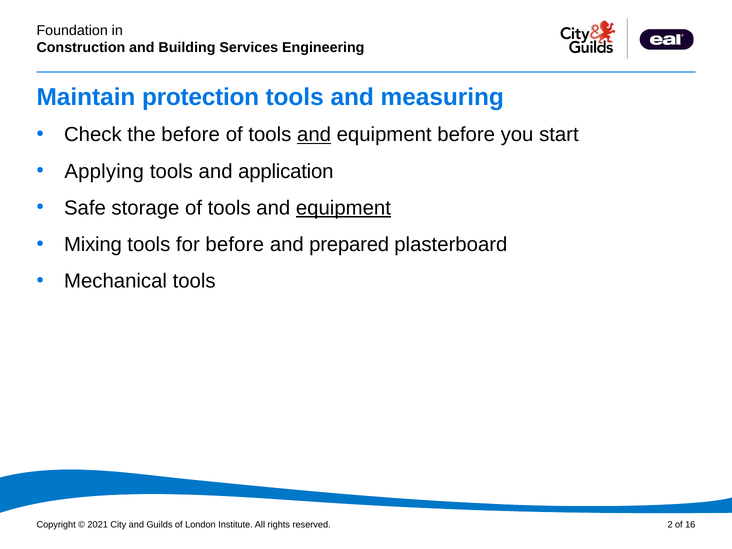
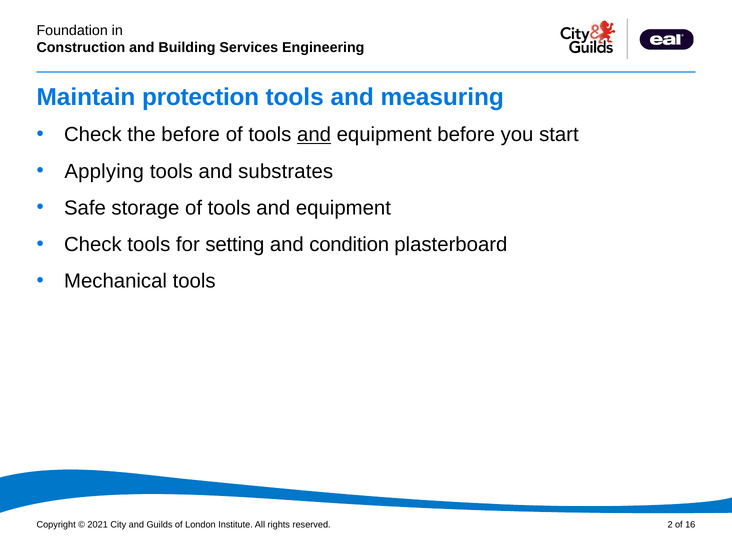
application: application -> substrates
equipment at (343, 208) underline: present -> none
Mixing at (93, 245): Mixing -> Check
for before: before -> setting
prepared: prepared -> condition
